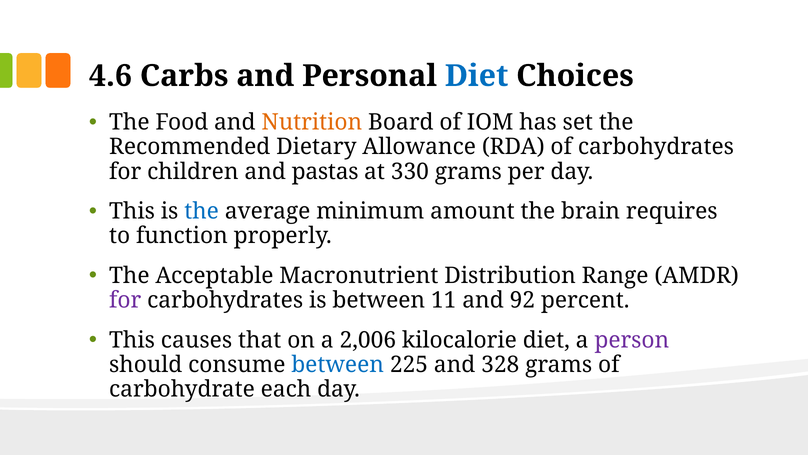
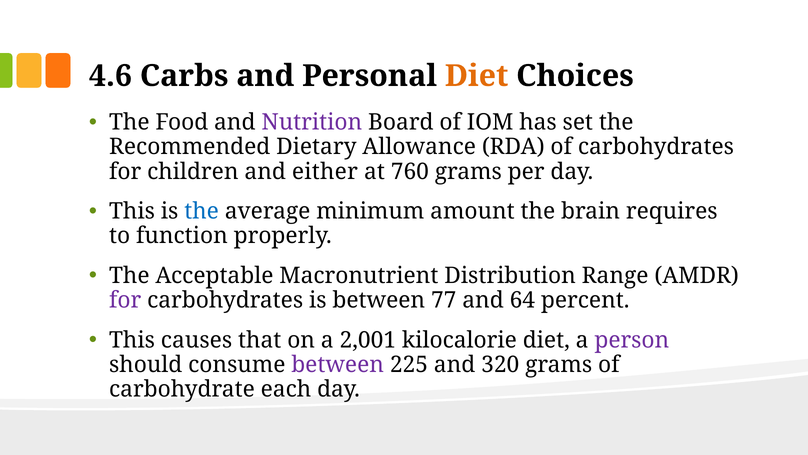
Diet at (477, 76) colour: blue -> orange
Nutrition colour: orange -> purple
pastas: pastas -> either
330: 330 -> 760
11: 11 -> 77
92: 92 -> 64
2,006: 2,006 -> 2,001
between at (338, 364) colour: blue -> purple
328: 328 -> 320
